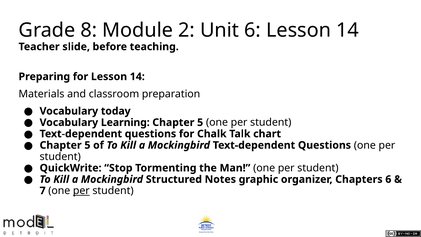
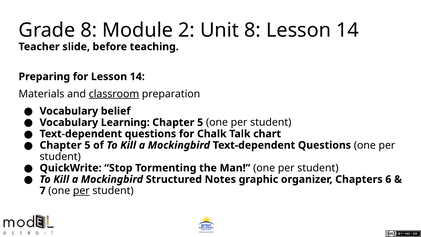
Unit 6: 6 -> 8
classroom underline: none -> present
today: today -> belief
